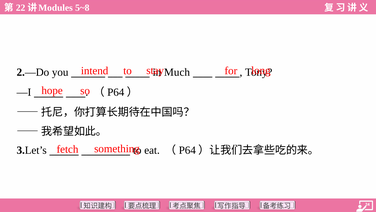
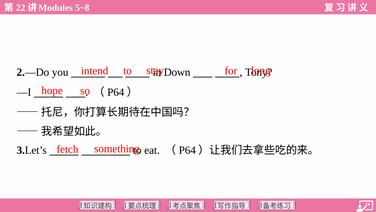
Much: Much -> Down
